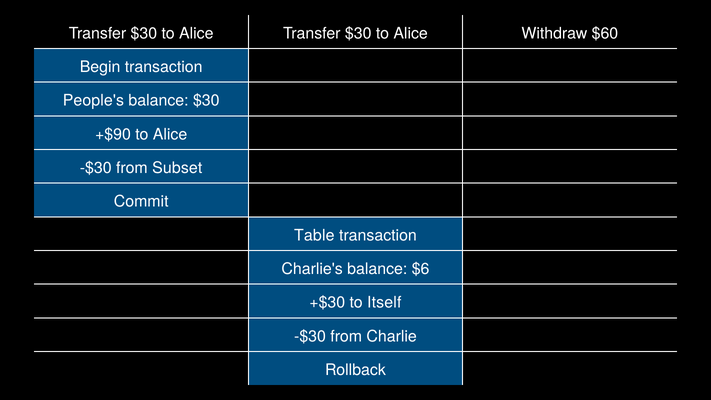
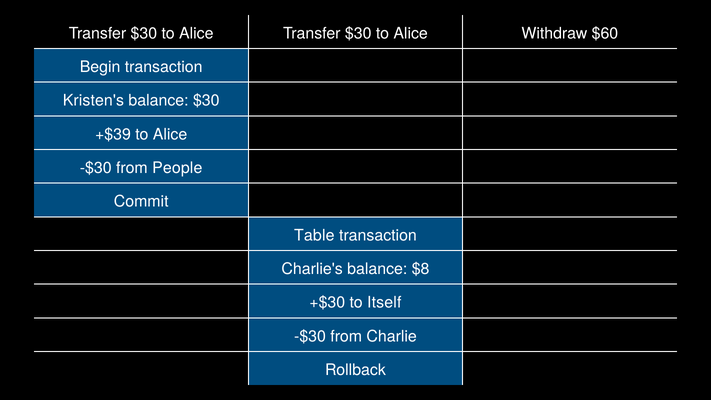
People's: People's -> Kristen's
+$90: +$90 -> +$39
Subset: Subset -> People
$6: $6 -> $8
